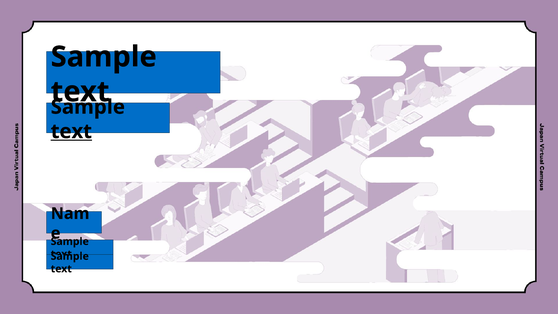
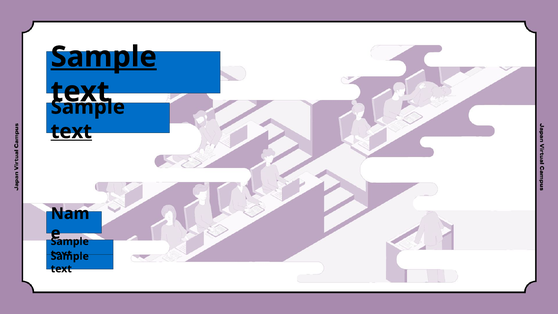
Sample at (104, 57) underline: none -> present
